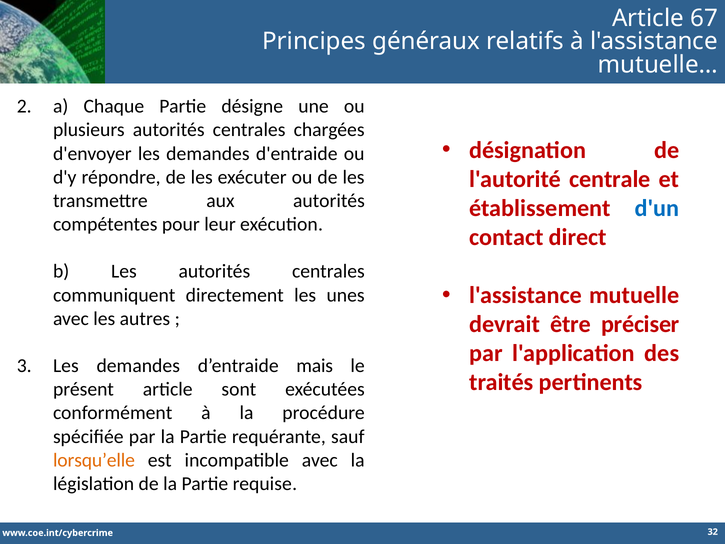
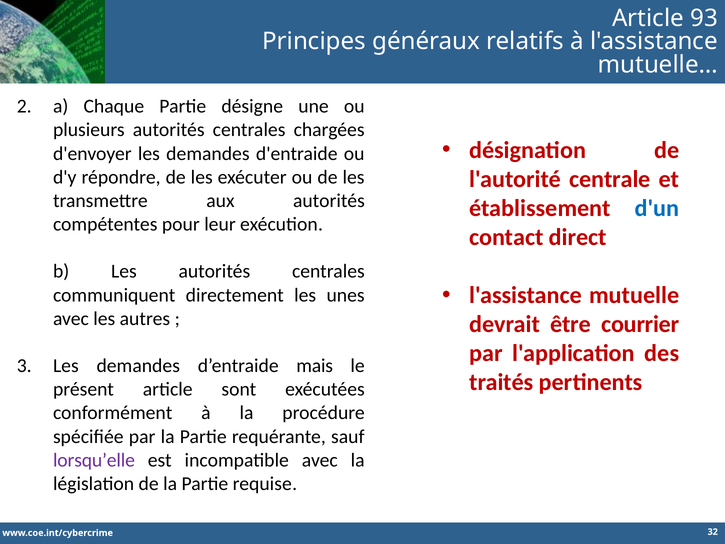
67: 67 -> 93
préciser: préciser -> courrier
lorsqu’elle colour: orange -> purple
